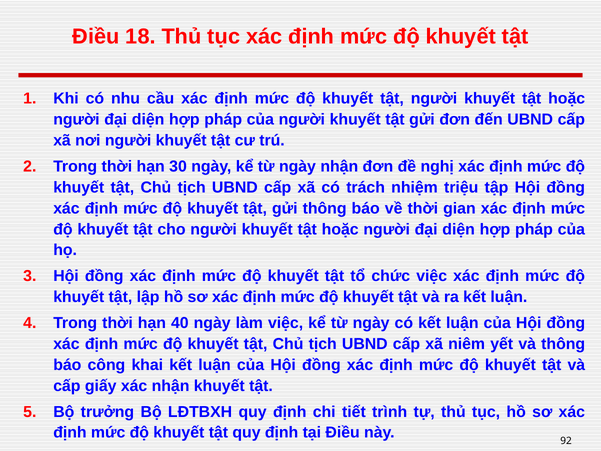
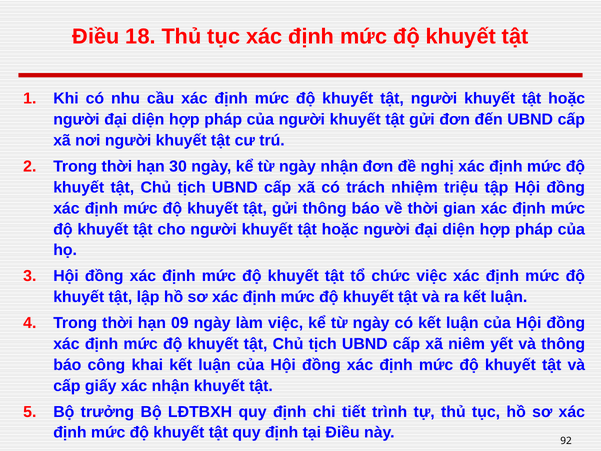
40: 40 -> 09
